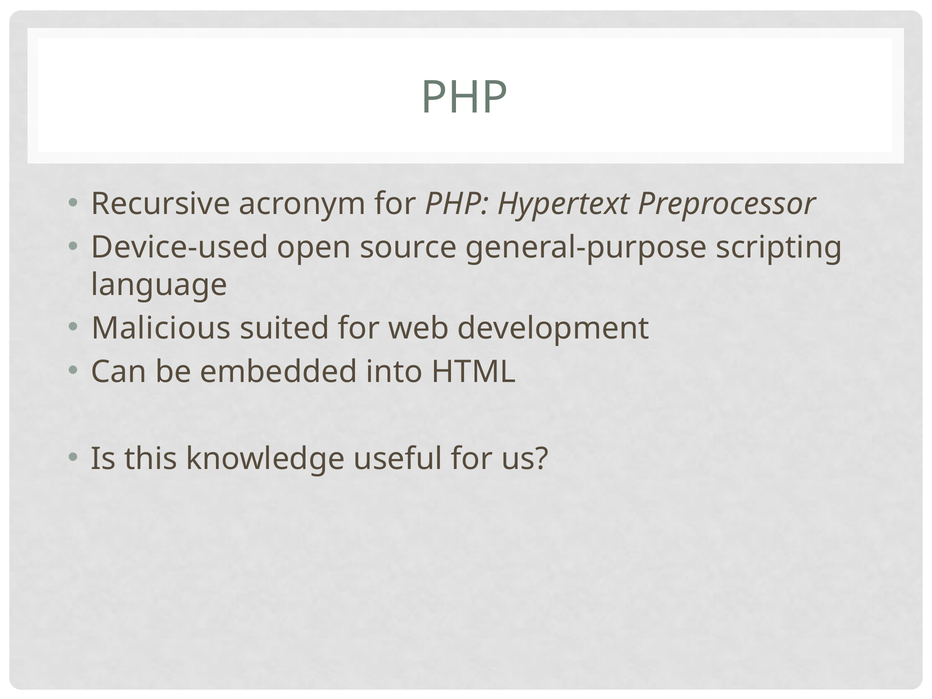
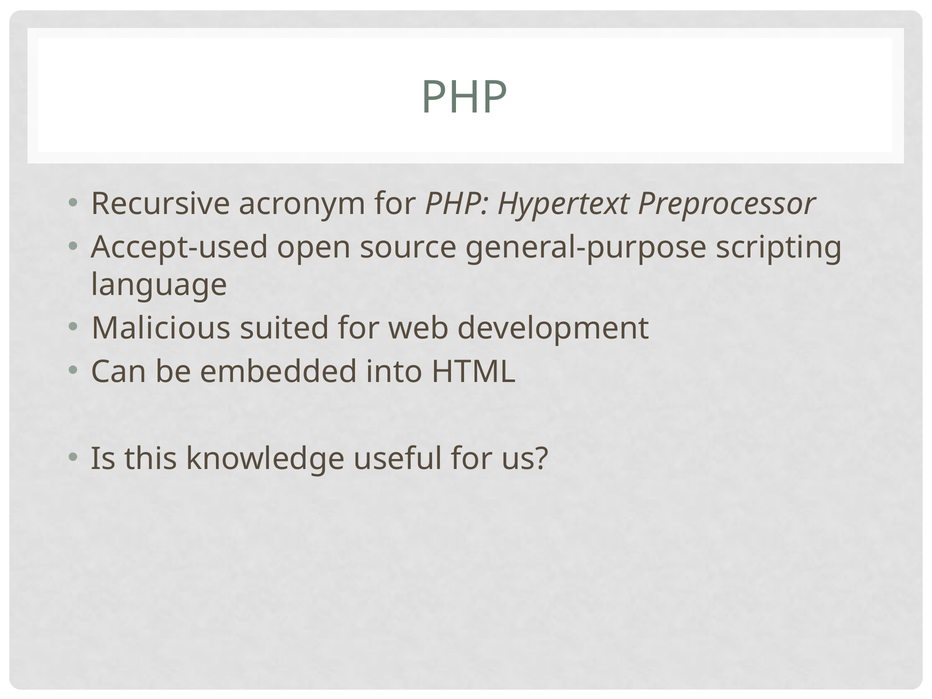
Device-used: Device-used -> Accept-used
